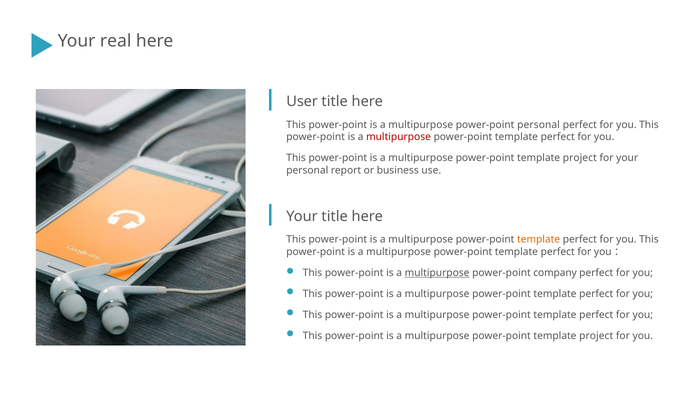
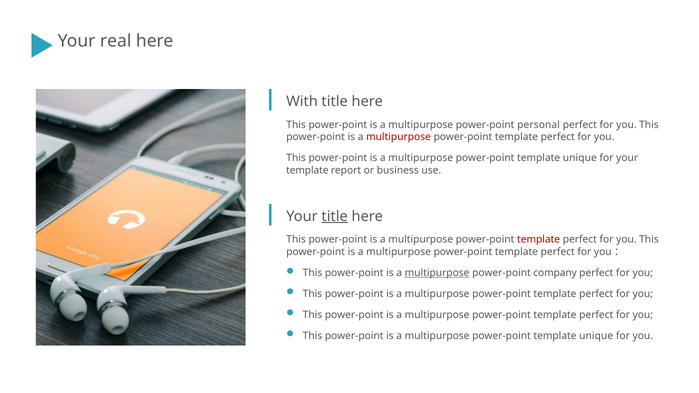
User: User -> With
project at (580, 158): project -> unique
personal at (307, 170): personal -> template
title at (335, 216) underline: none -> present
template at (539, 240) colour: orange -> red
project at (596, 336): project -> unique
